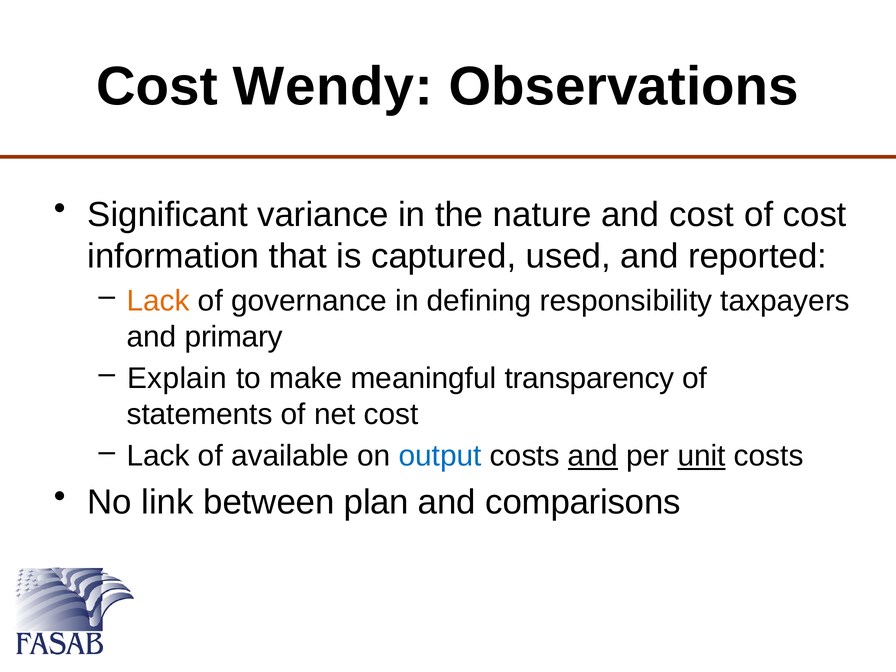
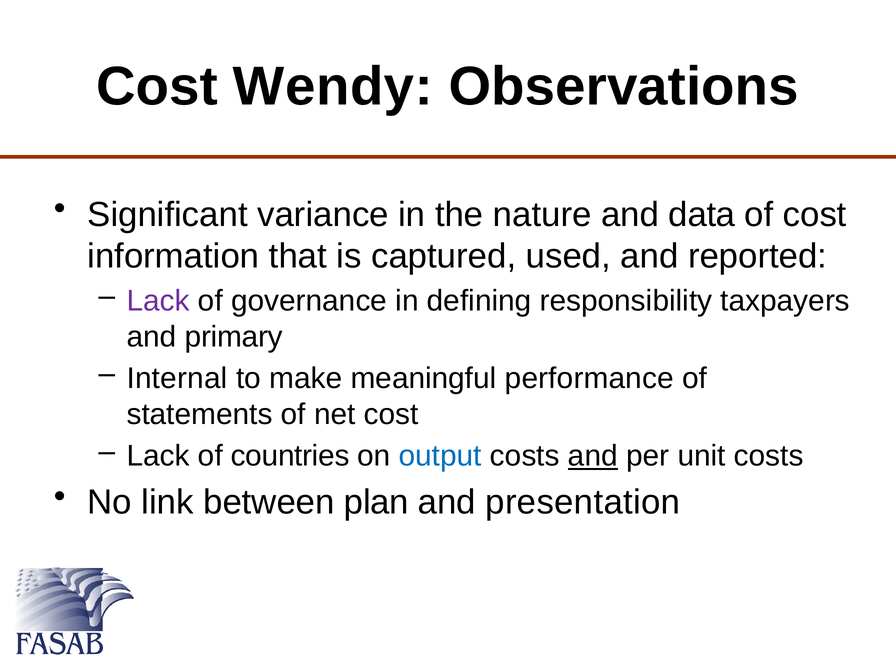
and cost: cost -> data
Lack at (158, 301) colour: orange -> purple
Explain: Explain -> Internal
transparency: transparency -> performance
available: available -> countries
unit underline: present -> none
comparisons: comparisons -> presentation
